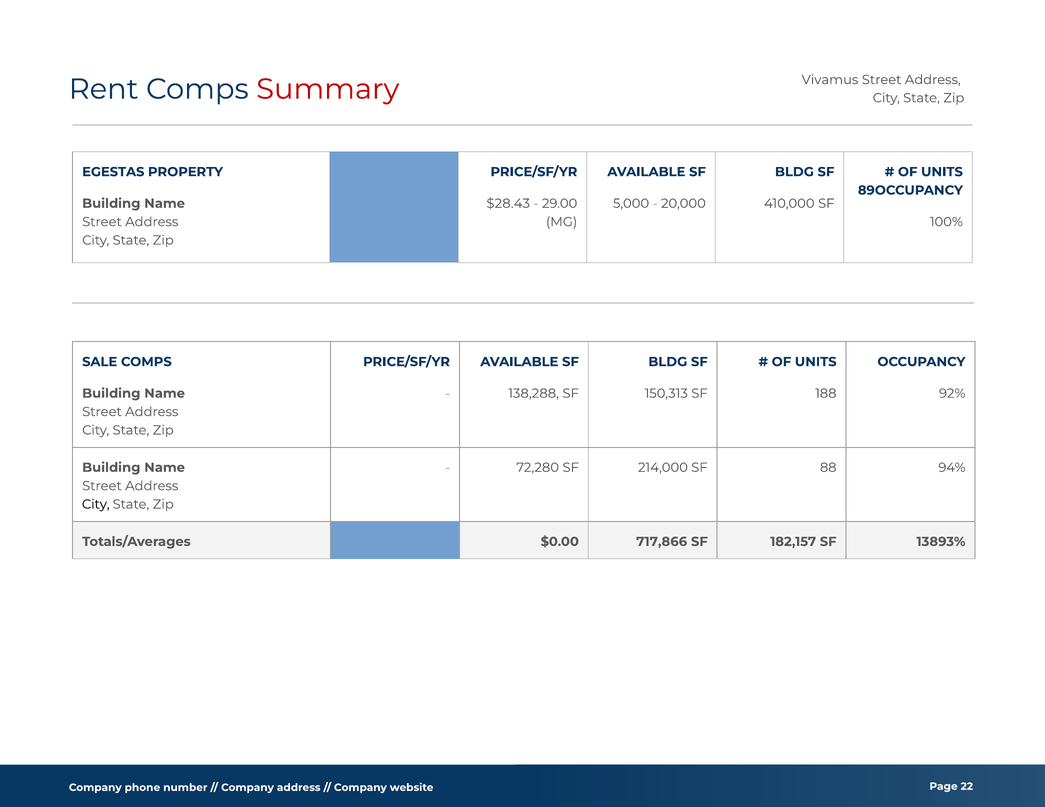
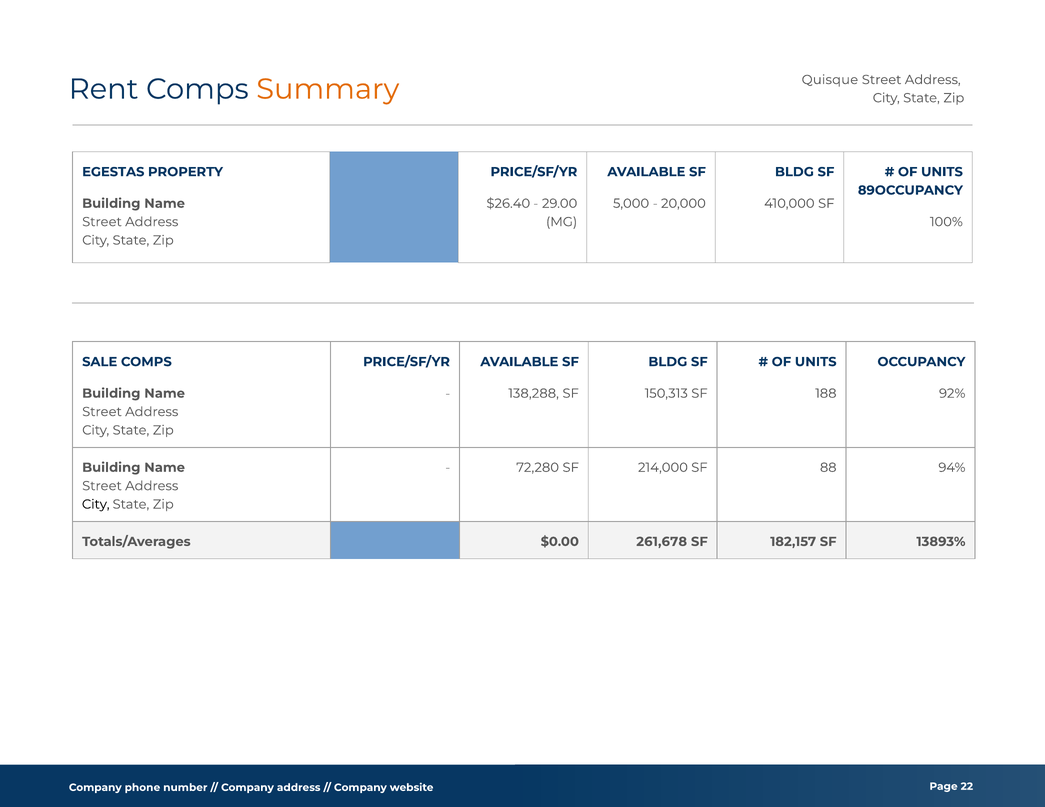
Vivamus: Vivamus -> Quisque
Summary colour: red -> orange
$28.43: $28.43 -> $26.40
717,866: 717,866 -> 261,678
